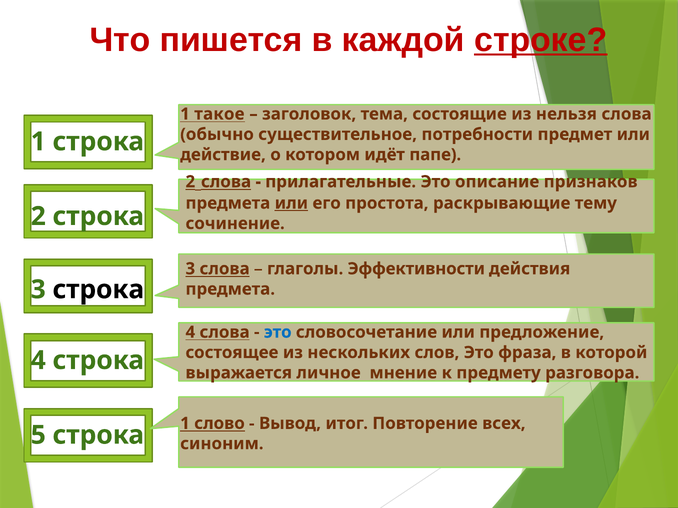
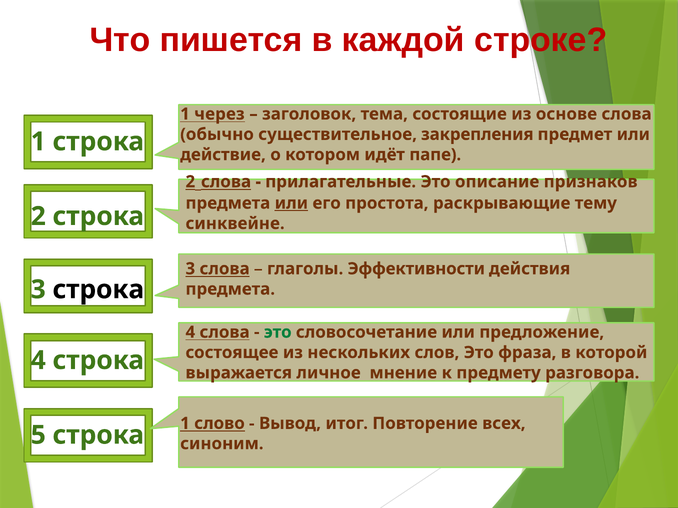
строке underline: present -> none
такое: такое -> через
нельзя: нельзя -> основе
потребности: потребности -> закрепления
сочинение: сочинение -> синквейне
это at (278, 332) colour: blue -> green
